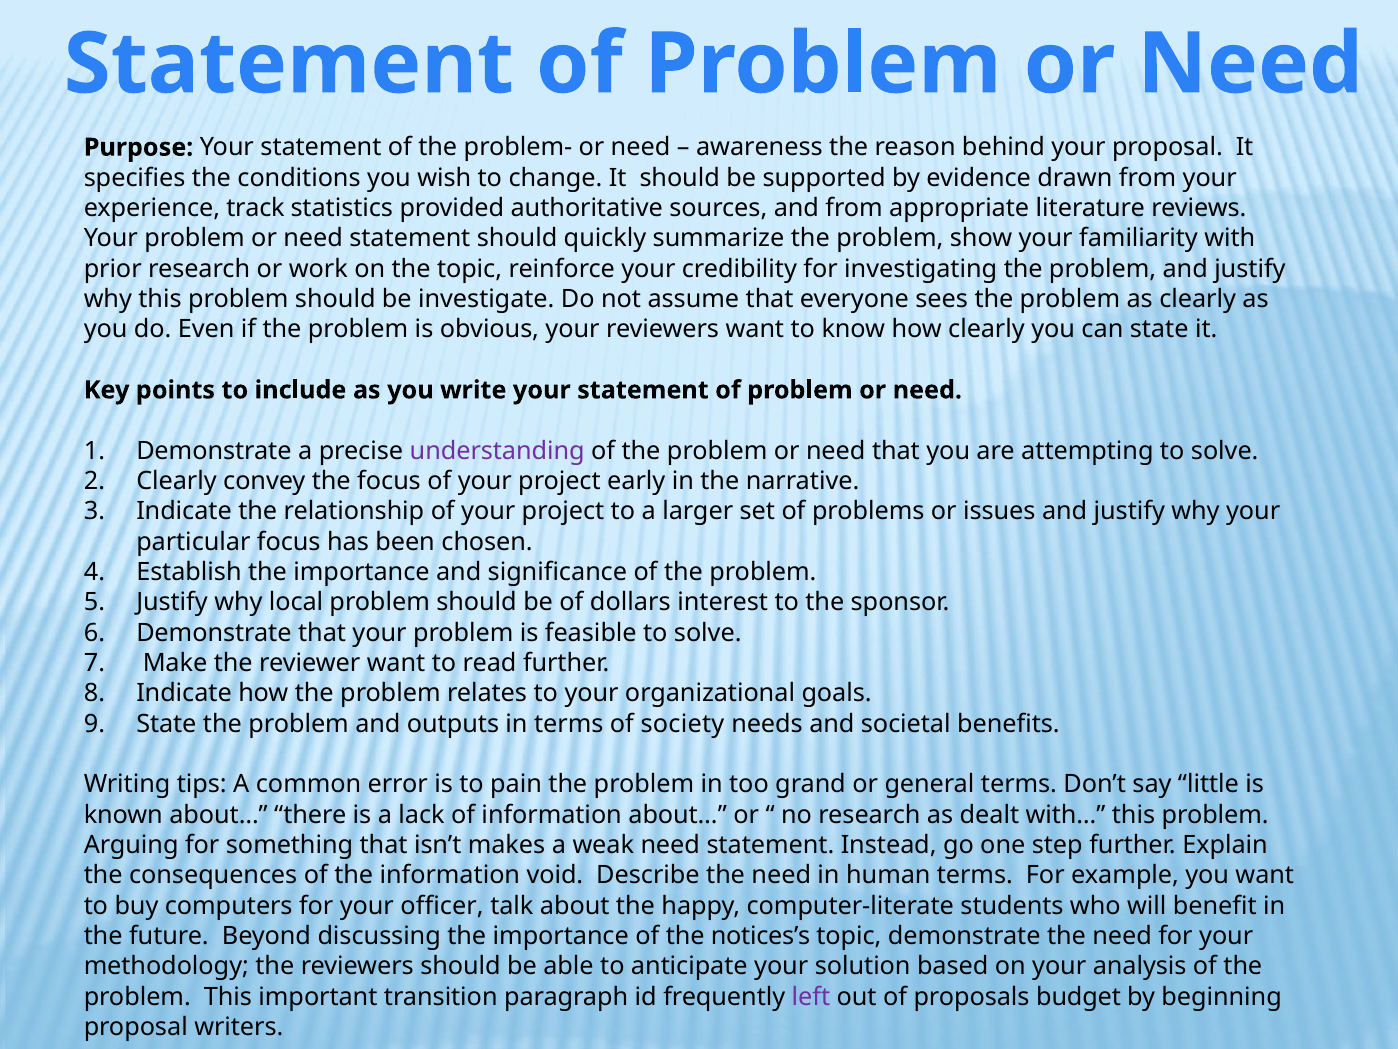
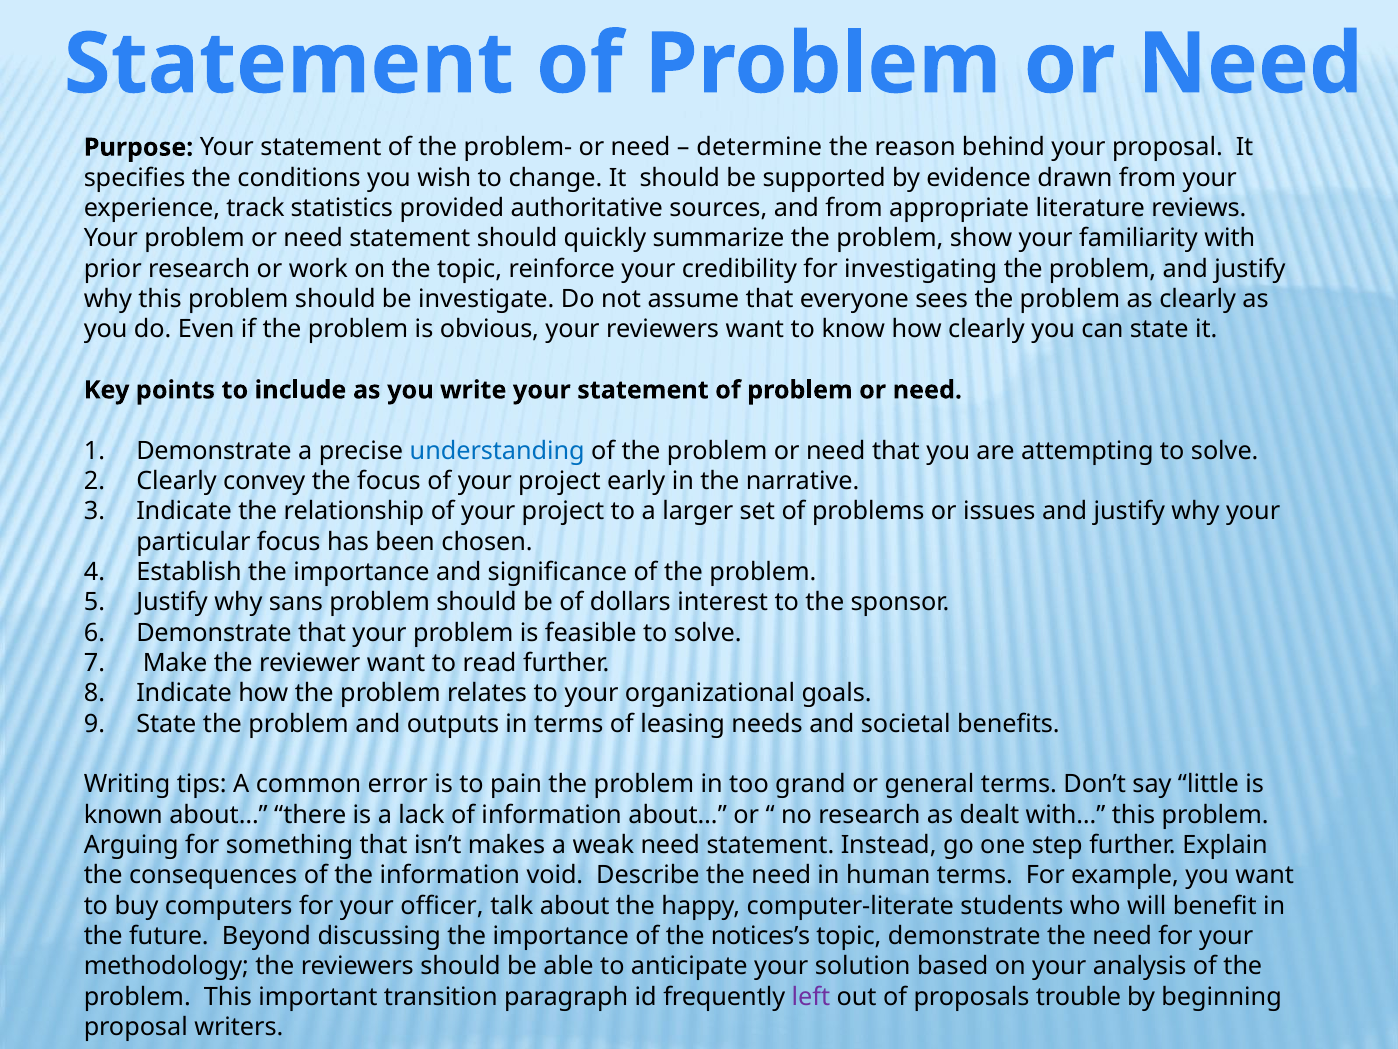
awareness: awareness -> determine
understanding colour: purple -> blue
local: local -> sans
society: society -> leasing
budget: budget -> trouble
